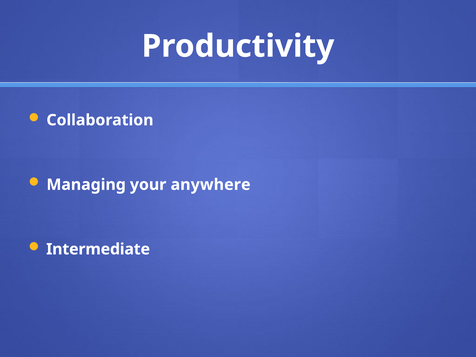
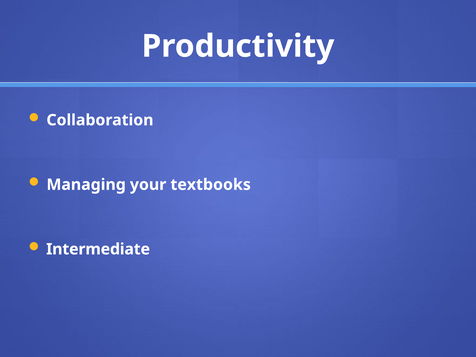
anywhere: anywhere -> textbooks
